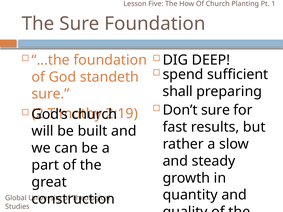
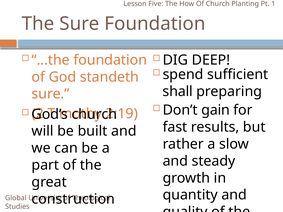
Don’t sure: sure -> gain
